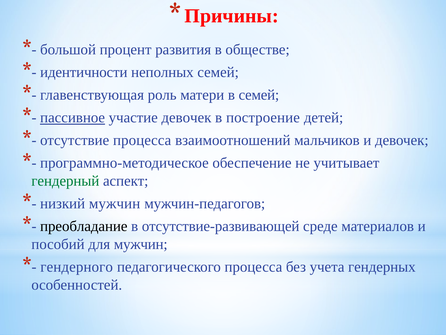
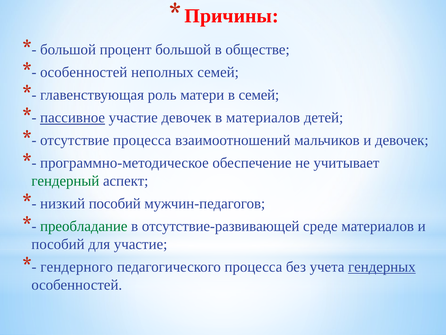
процент развития: развития -> большой
идентичности at (84, 72): идентичности -> особенностей
в построение: построение -> материалов
низкий мужчин: мужчин -> пособий
преобладание colour: black -> green
для мужчин: мужчин -> участие
гендерных underline: none -> present
